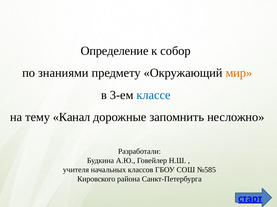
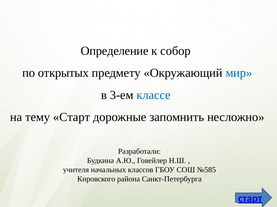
знаниями: знаниями -> открытых
мир colour: orange -> blue
тему Канал: Канал -> Старт
